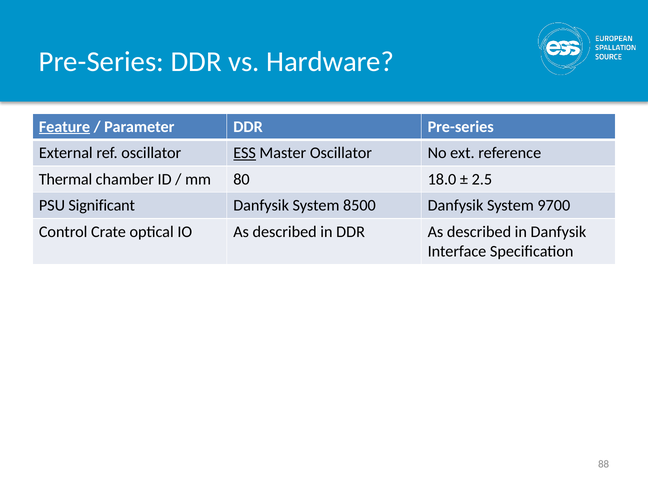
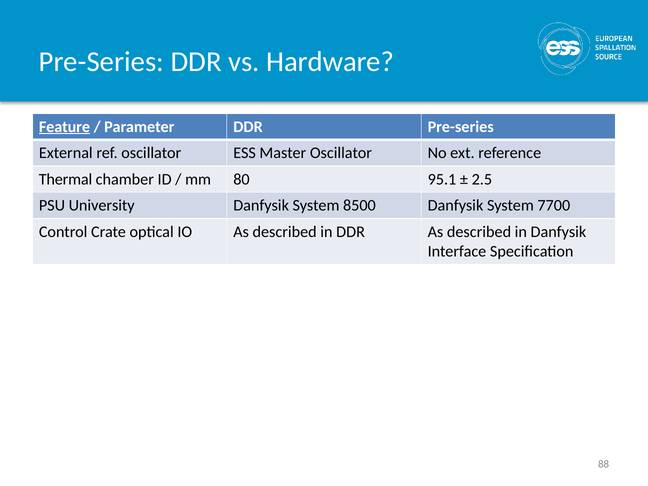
ESS underline: present -> none
18.0: 18.0 -> 95.1
Significant: Significant -> University
9700: 9700 -> 7700
